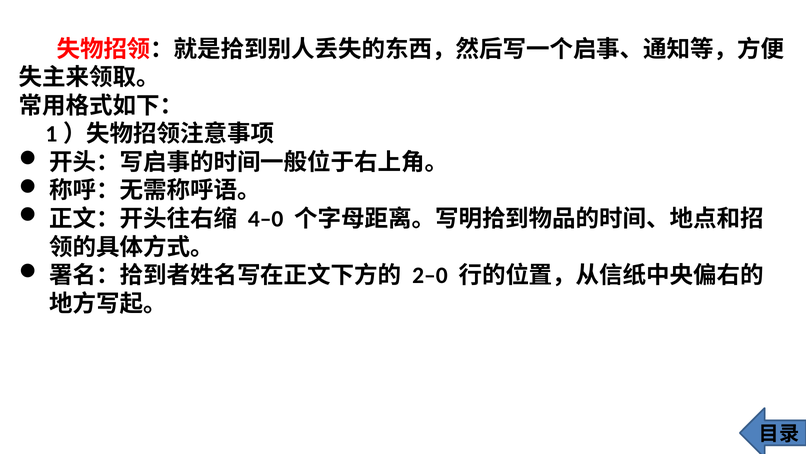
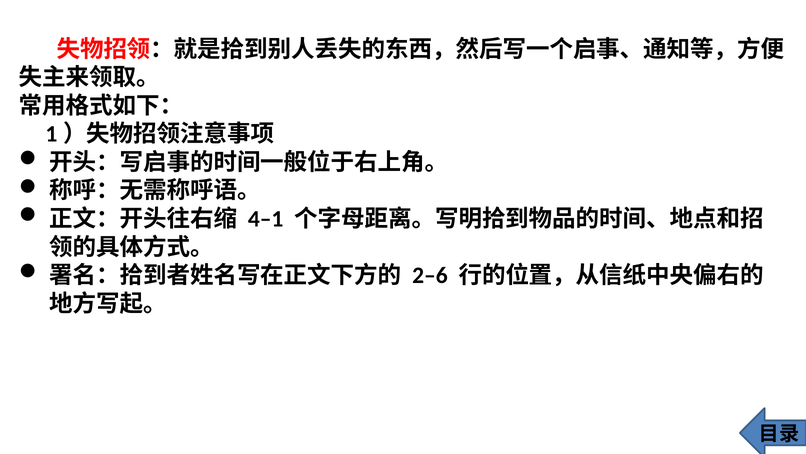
4–0: 4–0 -> 4–1
2–0: 2–0 -> 2–6
